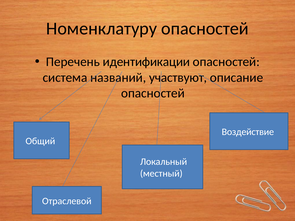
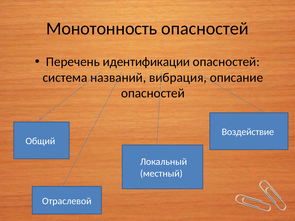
Номенклатуру: Номенклатуру -> Монотонность
участвуют: участвуют -> вибрация
